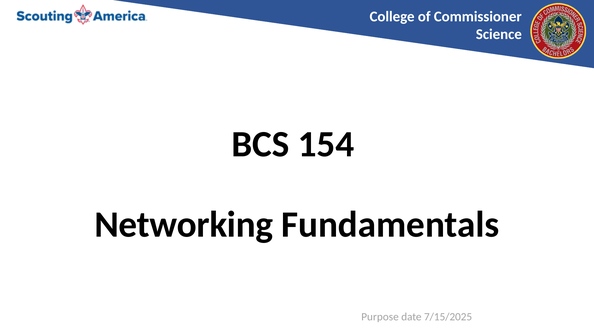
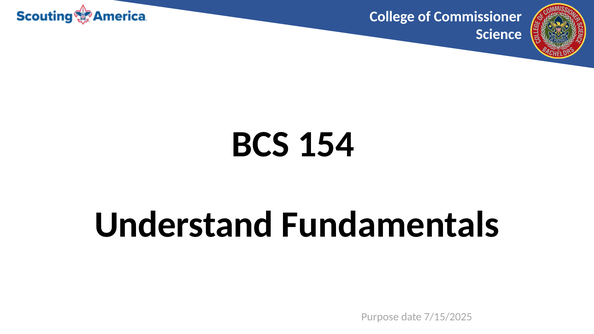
Networking: Networking -> Understand
